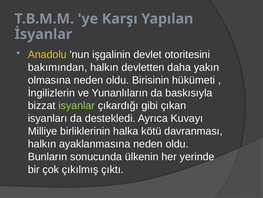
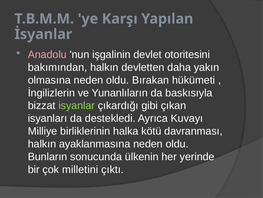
Anadolu colour: yellow -> pink
Birisinin: Birisinin -> Bırakan
çıkılmış: çıkılmış -> milletini
